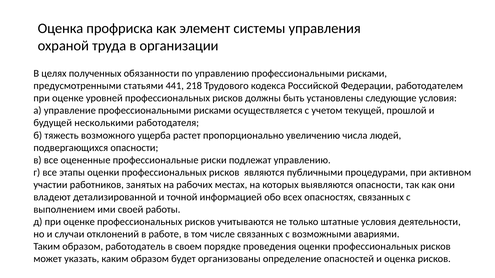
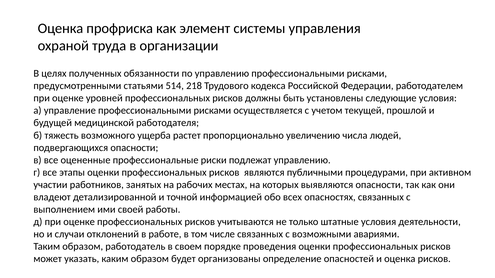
441: 441 -> 514
несколькими: несколькими -> медицинской
